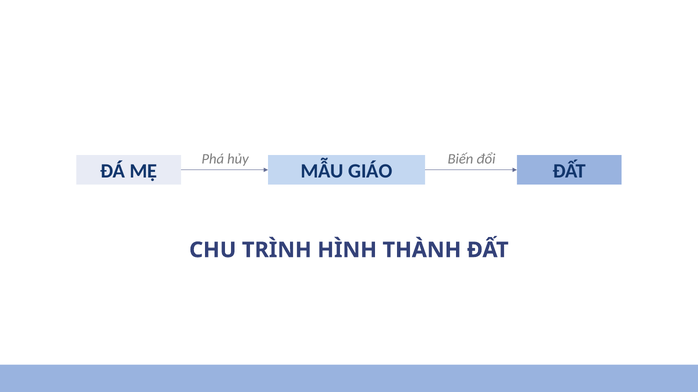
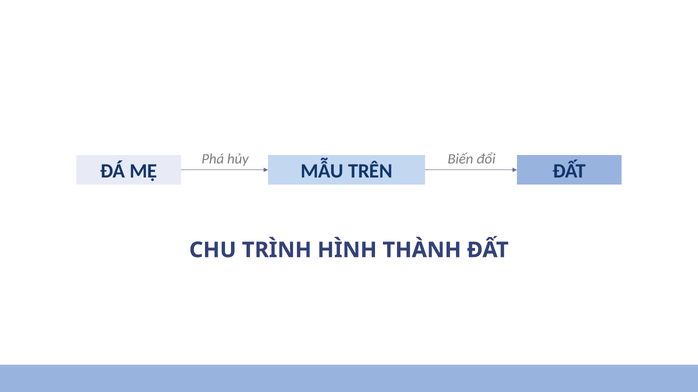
GIÁO: GIÁO -> TRÊN
